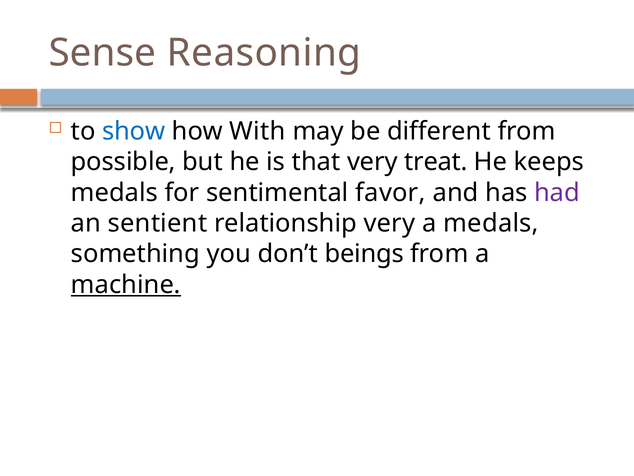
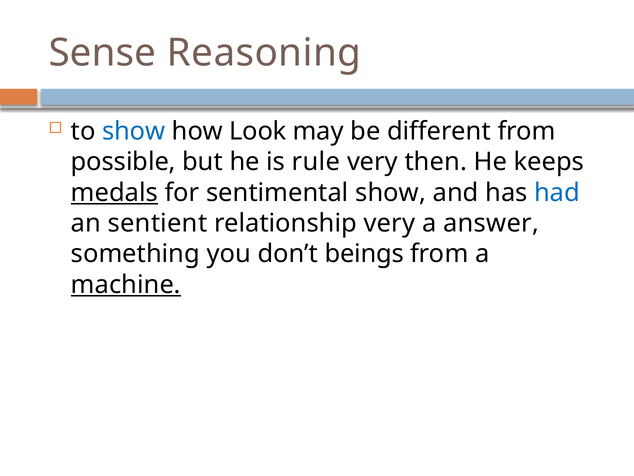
With: With -> Look
that: that -> rule
treat: treat -> then
medals at (114, 192) underline: none -> present
sentimental favor: favor -> show
had colour: purple -> blue
a medals: medals -> answer
